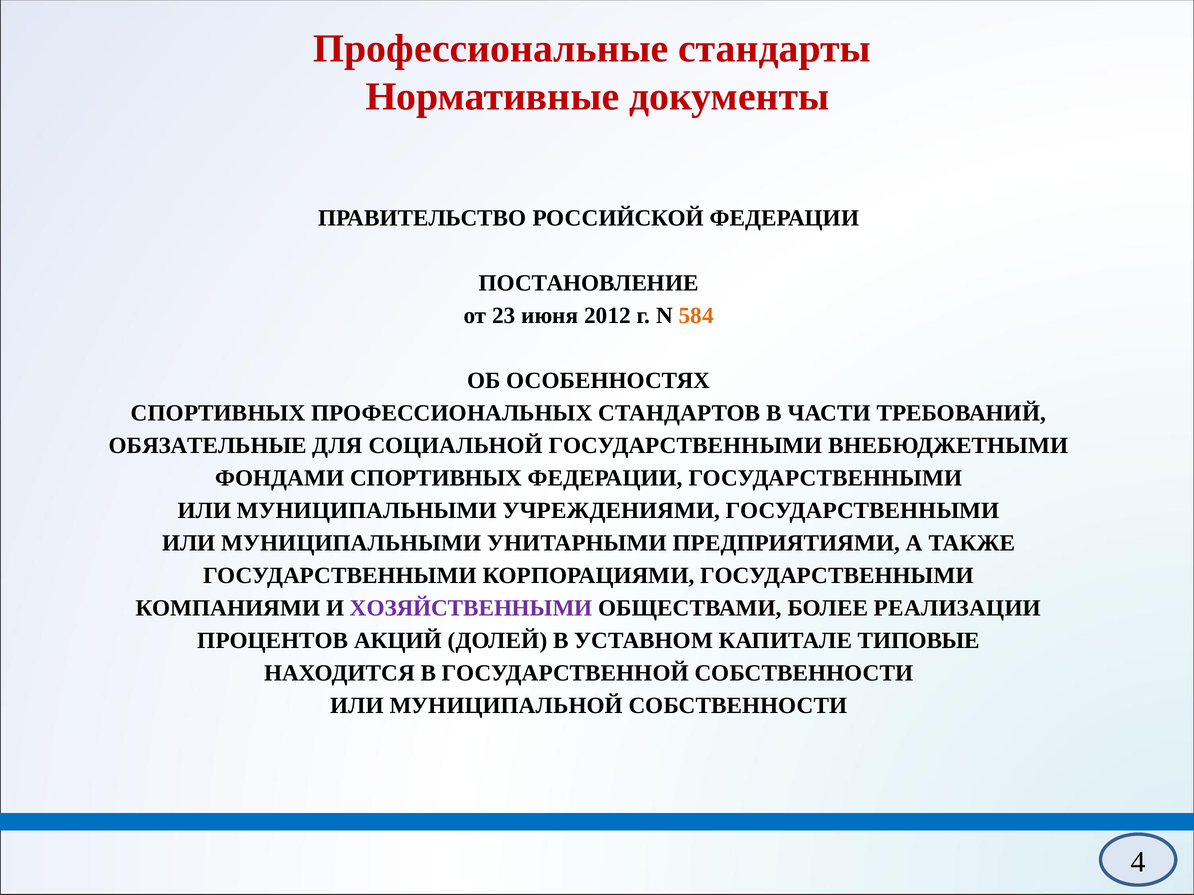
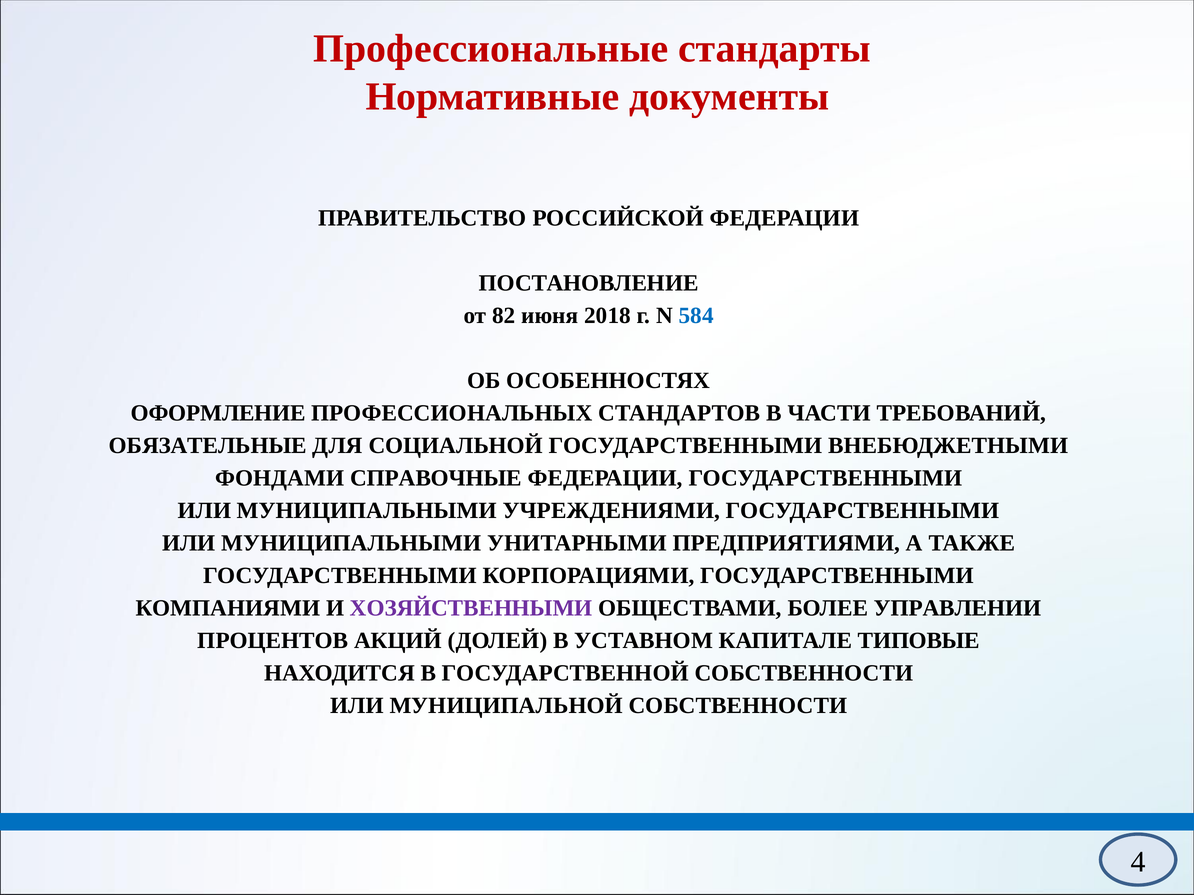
23: 23 -> 82
2012: 2012 -> 2018
584 colour: orange -> blue
СПОРТИВНЫХ at (218, 413): СПОРТИВНЫХ -> ОФОРМЛЕНИЕ
ФОНДАМИ СПОРТИВНЫХ: СПОРТИВНЫХ -> СПРАВОЧНЫЕ
РЕАЛИЗАЦИИ: РЕАЛИЗАЦИИ -> УПРАВЛЕНИИ
